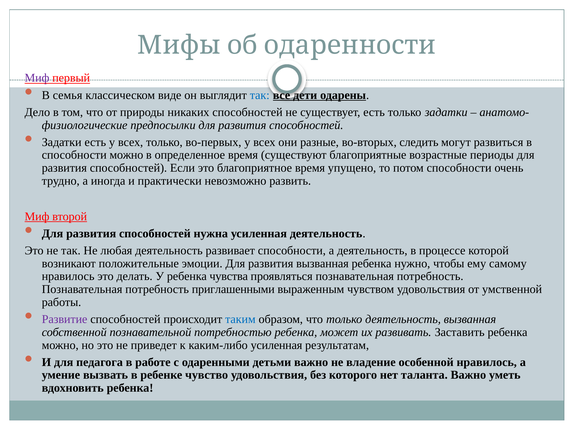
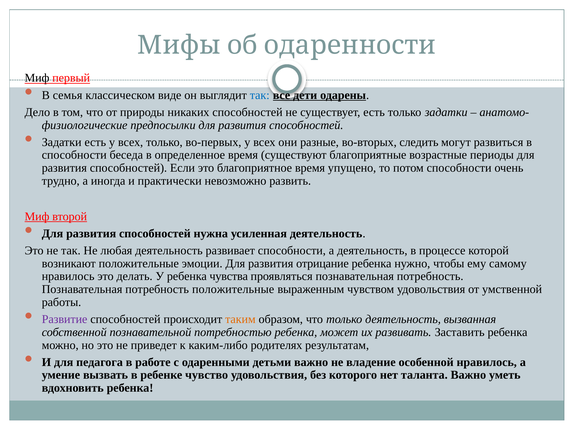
Миф at (37, 78) colour: purple -> black
способности можно: можно -> беседа
развития вызванная: вызванная -> отрицание
потребность приглашенными: приглашенными -> положительные
таким colour: blue -> orange
каким-либо усиленная: усиленная -> родителях
